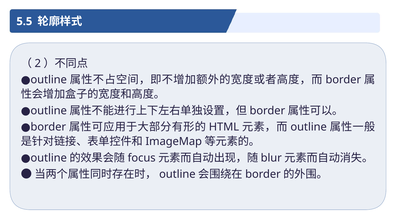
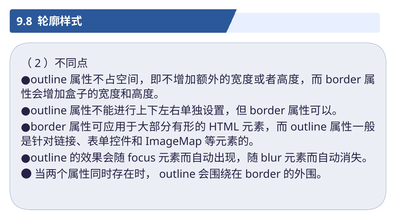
5.5: 5.5 -> 9.8
